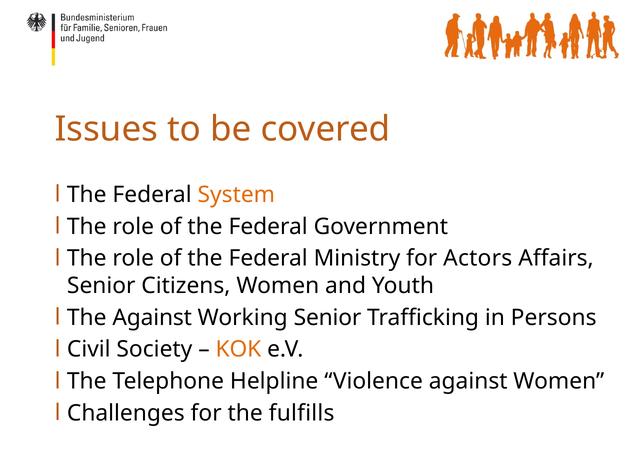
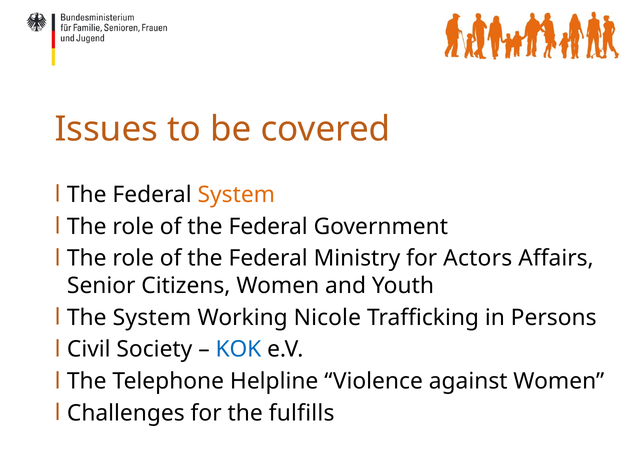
The Against: Against -> System
Working Senior: Senior -> Nicole
KOK colour: orange -> blue
